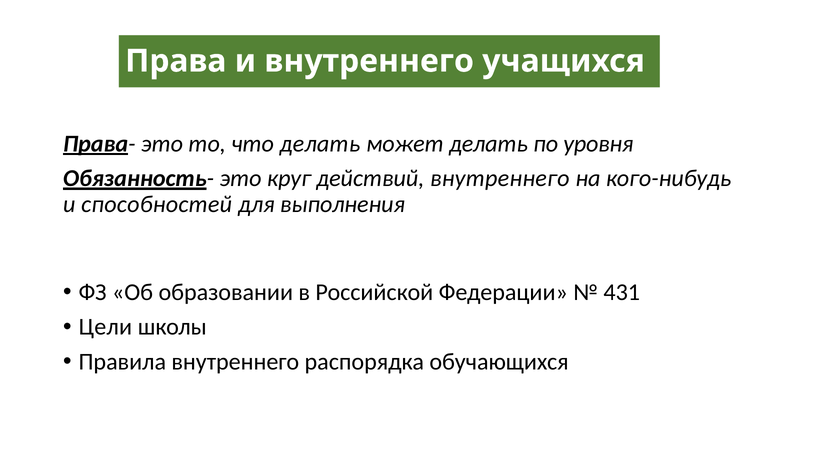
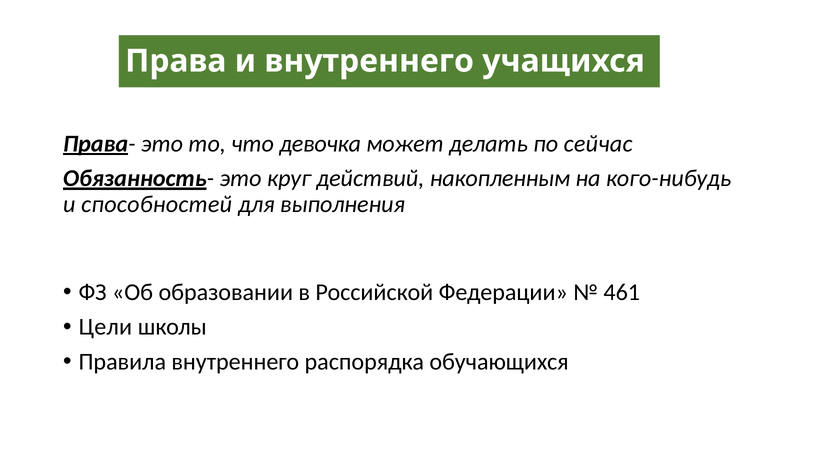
что делать: делать -> девочка
уровня: уровня -> сейчас
действий внутреннего: внутреннего -> накопленным
431: 431 -> 461
